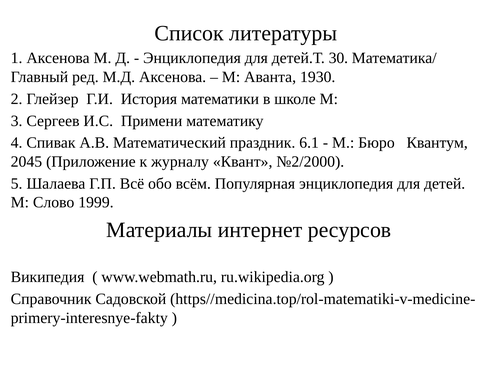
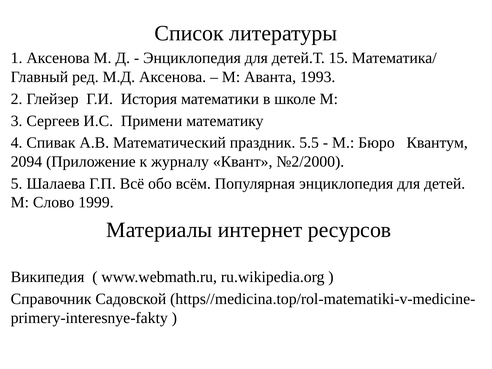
30: 30 -> 15
1930: 1930 -> 1993
6.1: 6.1 -> 5.5
2045: 2045 -> 2094
